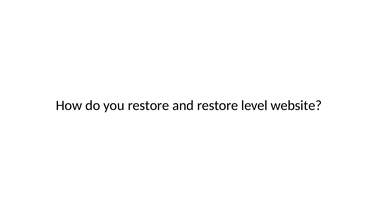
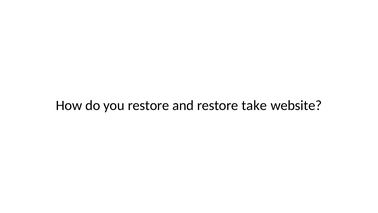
level: level -> take
